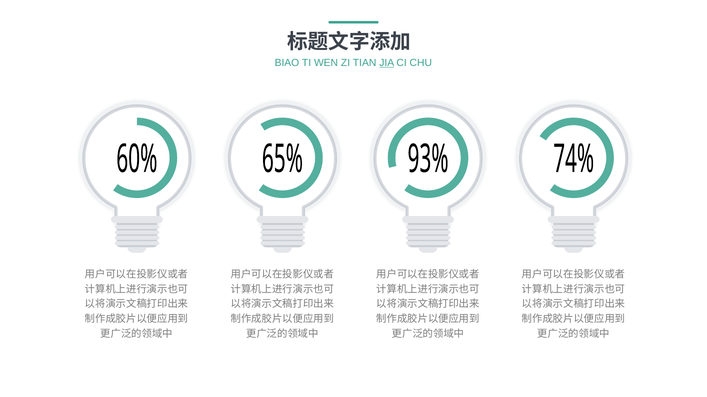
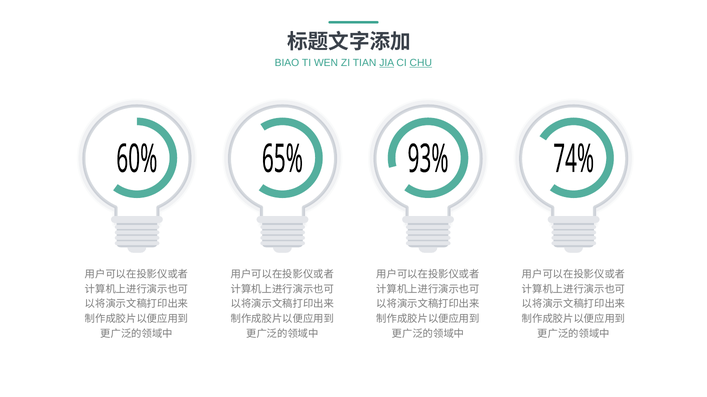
CHU underline: none -> present
